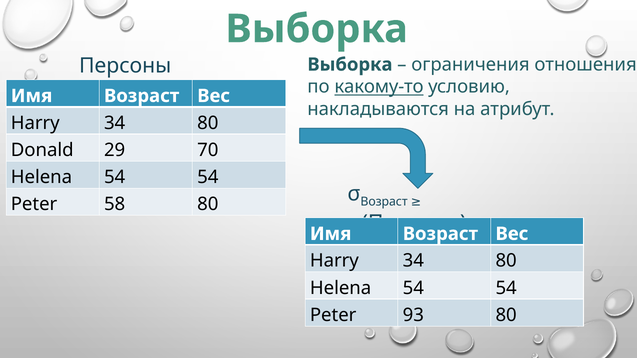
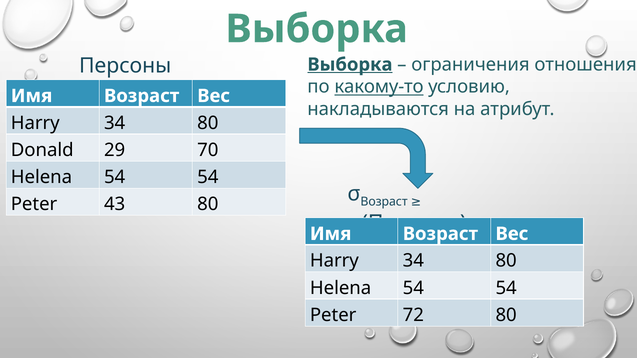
Выборка at (350, 65) underline: none -> present
58: 58 -> 43
93: 93 -> 72
